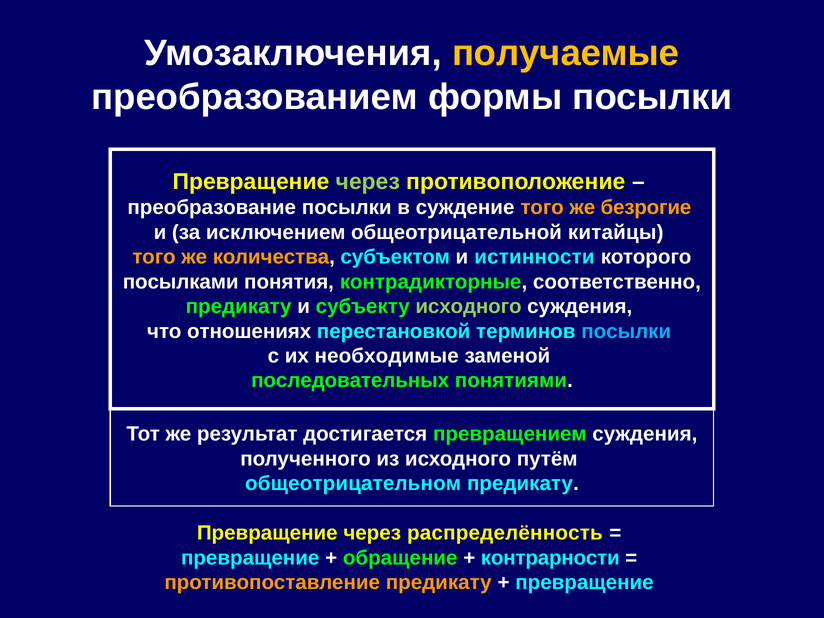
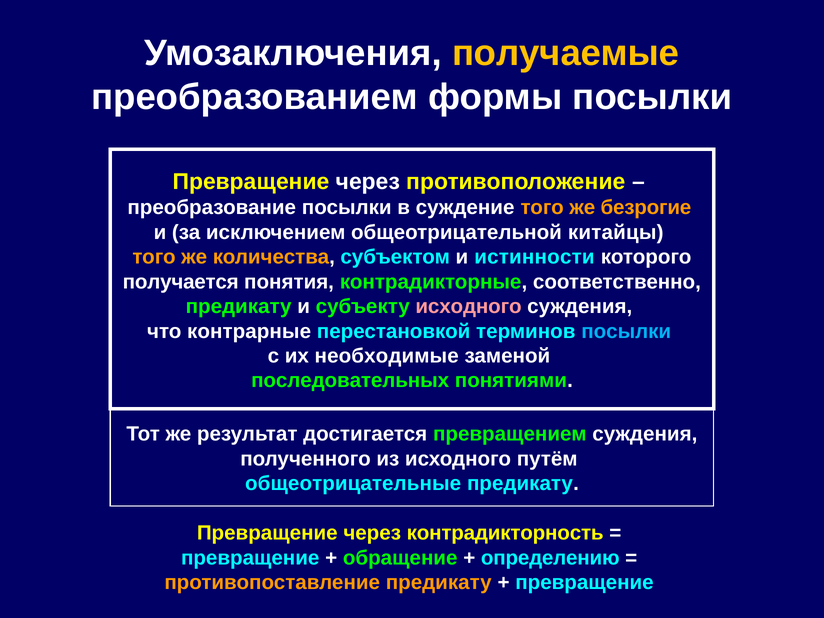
через at (368, 182) colour: light green -> white
посылками: посылками -> получается
исходного at (469, 306) colour: light green -> pink
отношениях: отношениях -> контрарные
общеотрицательном: общеотрицательном -> общеотрицательные
распределённость: распределённость -> контрадикторность
контрарности: контрарности -> определению
